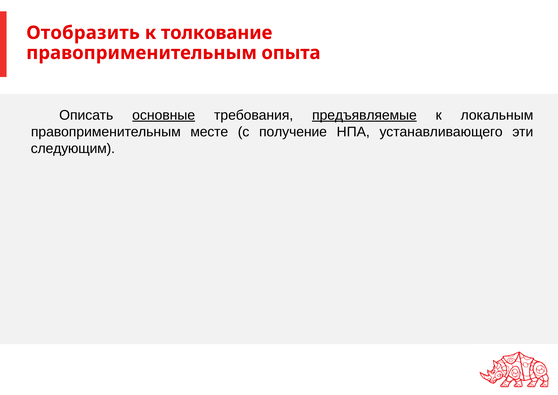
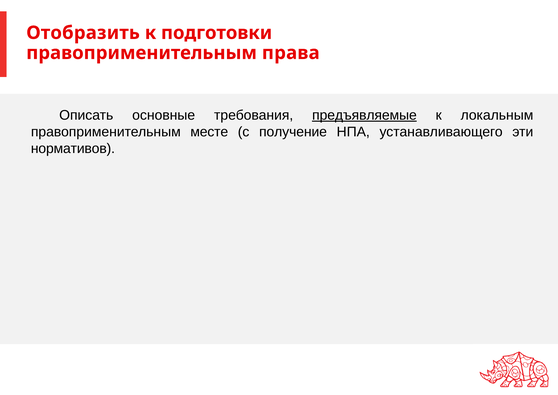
толкование: толкование -> подготовки
опыта: опыта -> права
основные underline: present -> none
следующим: следующим -> нормативов
